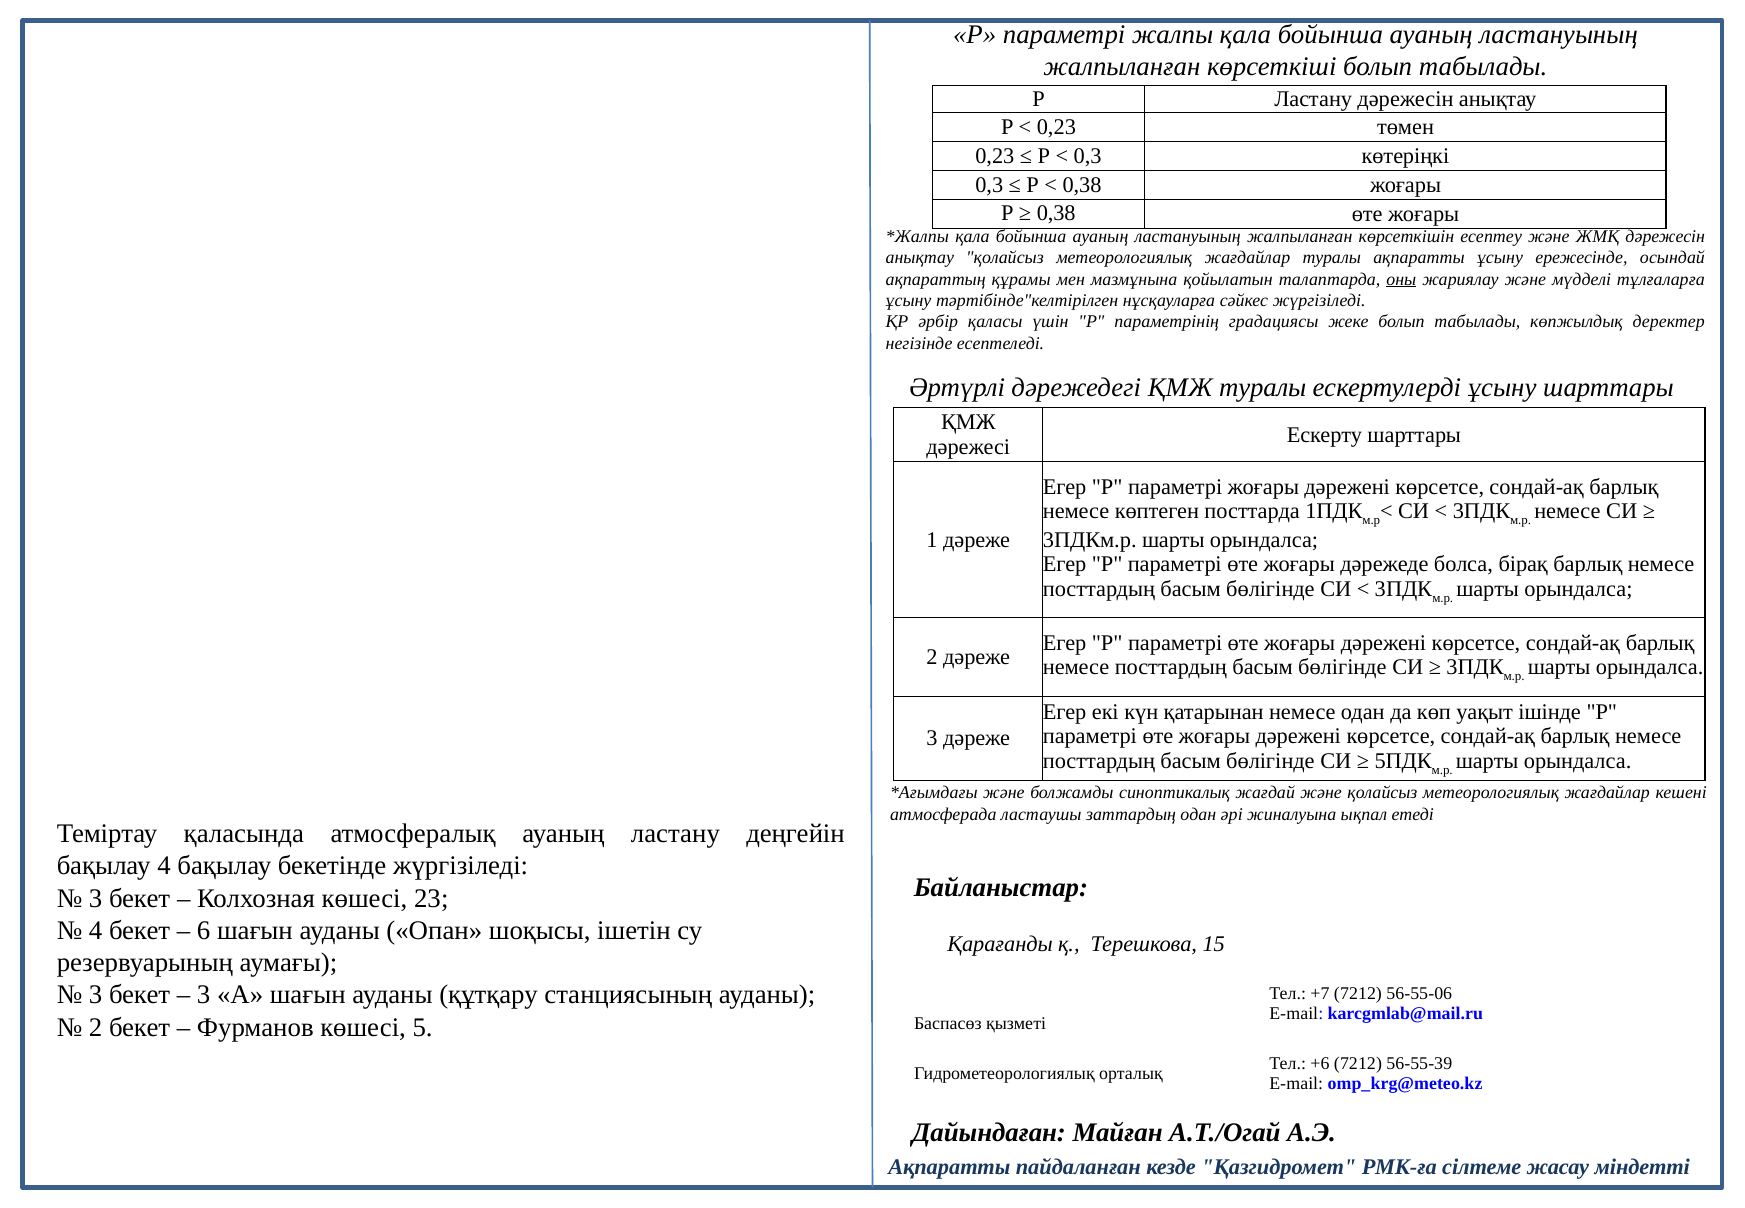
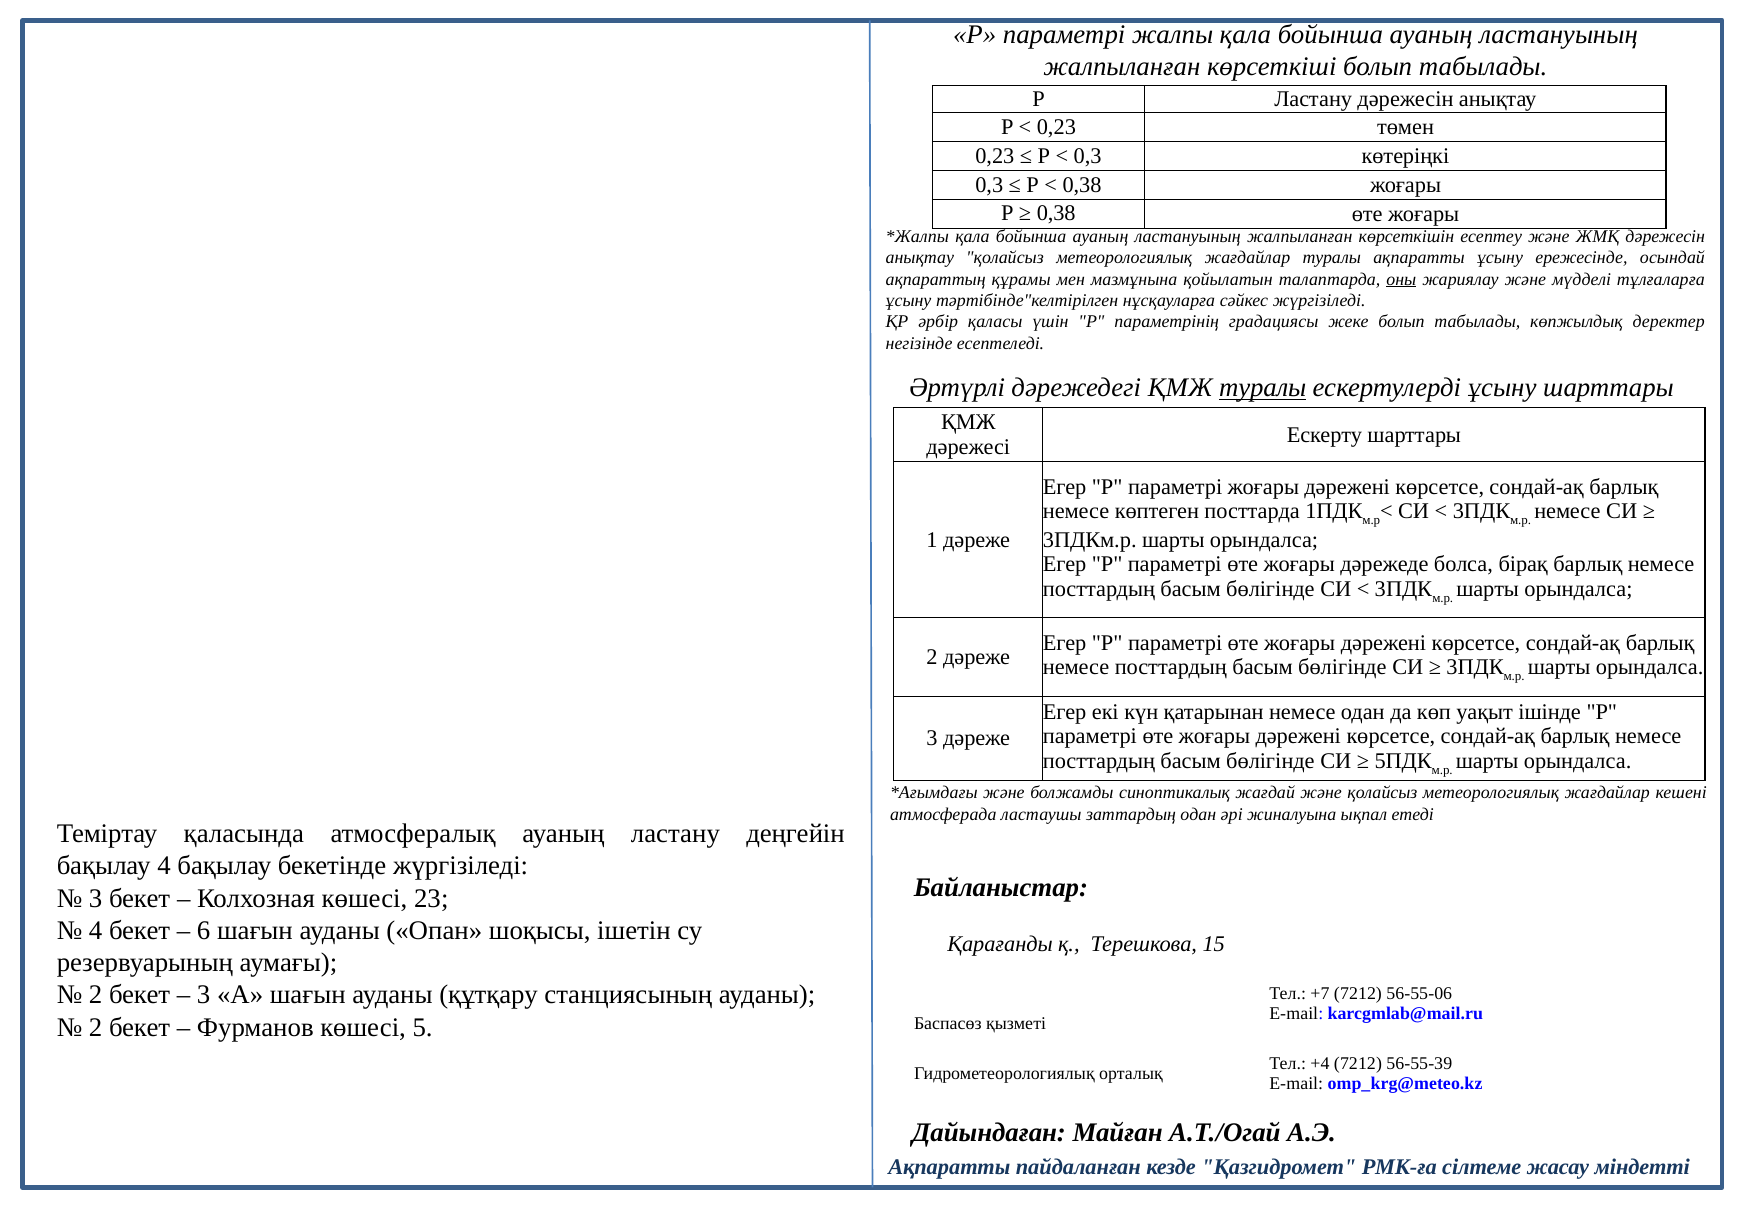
туралы at (1263, 388) underline: none -> present
3 at (96, 995): 3 -> 2
+6: +6 -> +4
